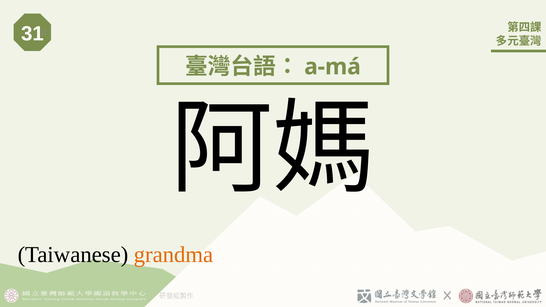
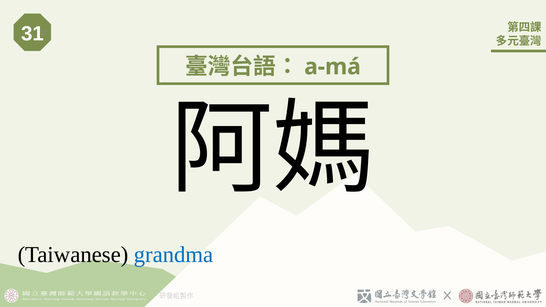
grandma colour: orange -> blue
